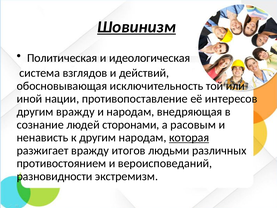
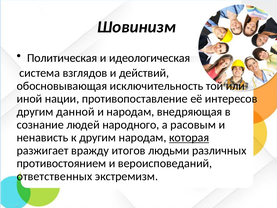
Шовинизм underline: present -> none
другим вражду: вражду -> данной
сторонами: сторонами -> народного
разновидности: разновидности -> ответственных
